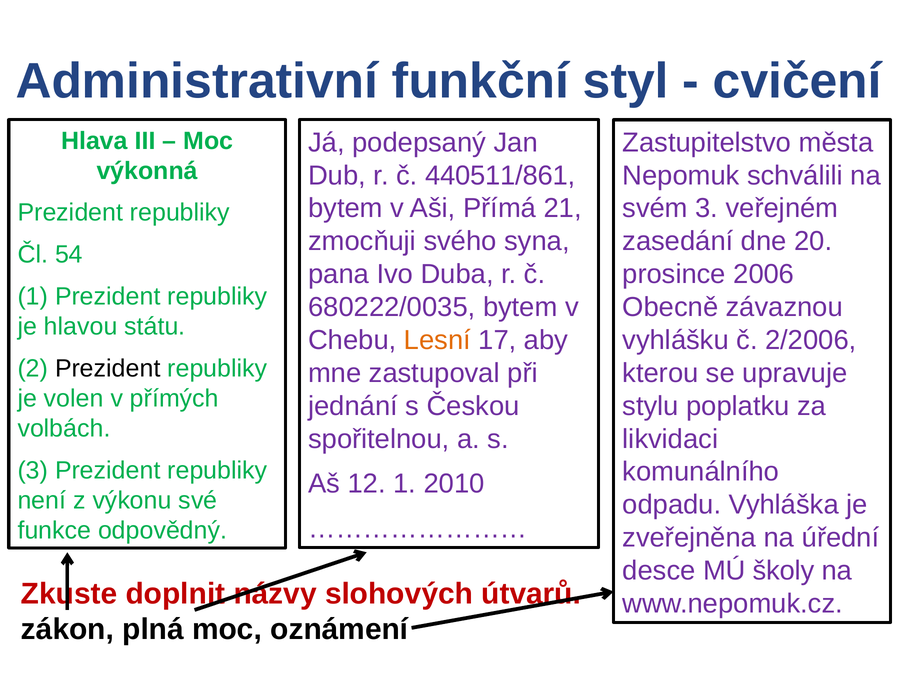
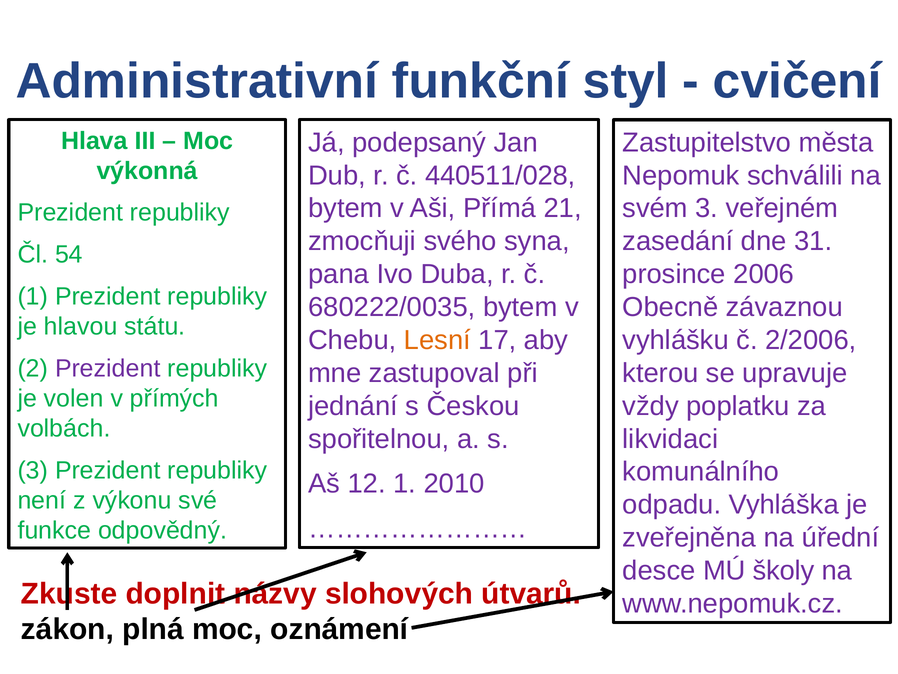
440511/861: 440511/861 -> 440511/028
20: 20 -> 31
Prezident at (108, 368) colour: black -> purple
stylu: stylu -> vždy
